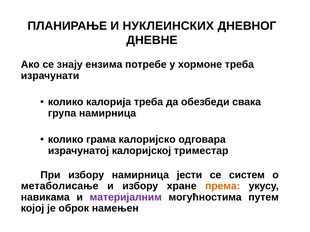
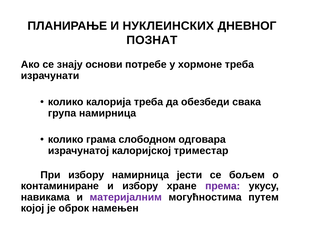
ДНЕВНЕ: ДНЕВНЕ -> ПОЗНАТ
ензима: ензима -> основи
калоријско: калоријско -> слободном
систем: систем -> бољем
метаболисање: метаболисање -> контаминиране
према colour: orange -> purple
